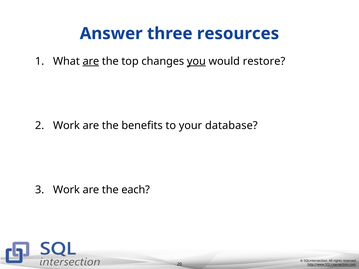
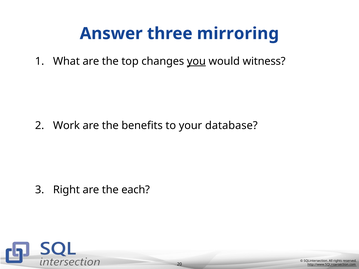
resources: resources -> mirroring
are at (91, 61) underline: present -> none
restore: restore -> witness
Work at (66, 190): Work -> Right
